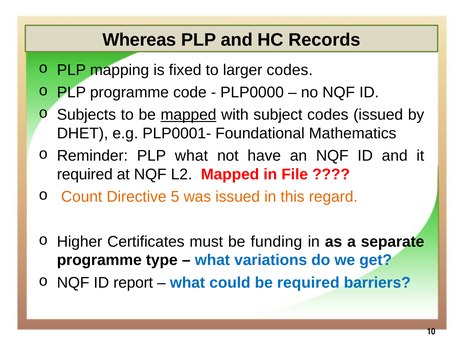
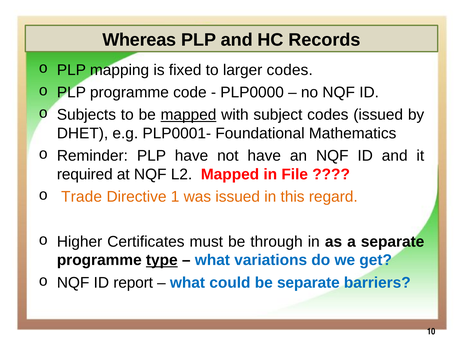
PLP what: what -> have
Count: Count -> Trade
5: 5 -> 1
funding: funding -> through
type underline: none -> present
be required: required -> separate
